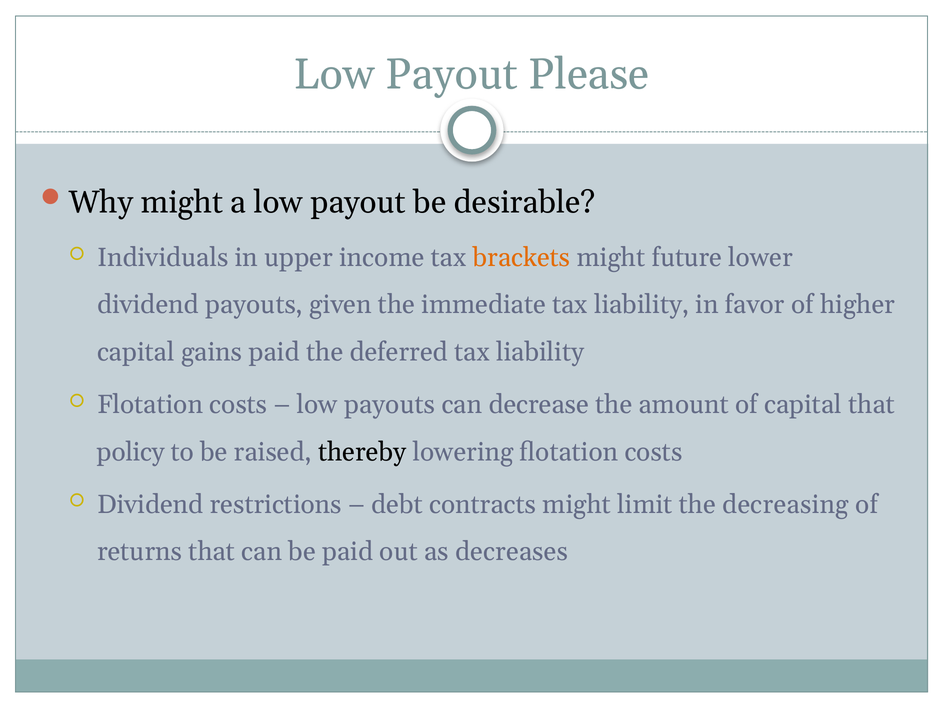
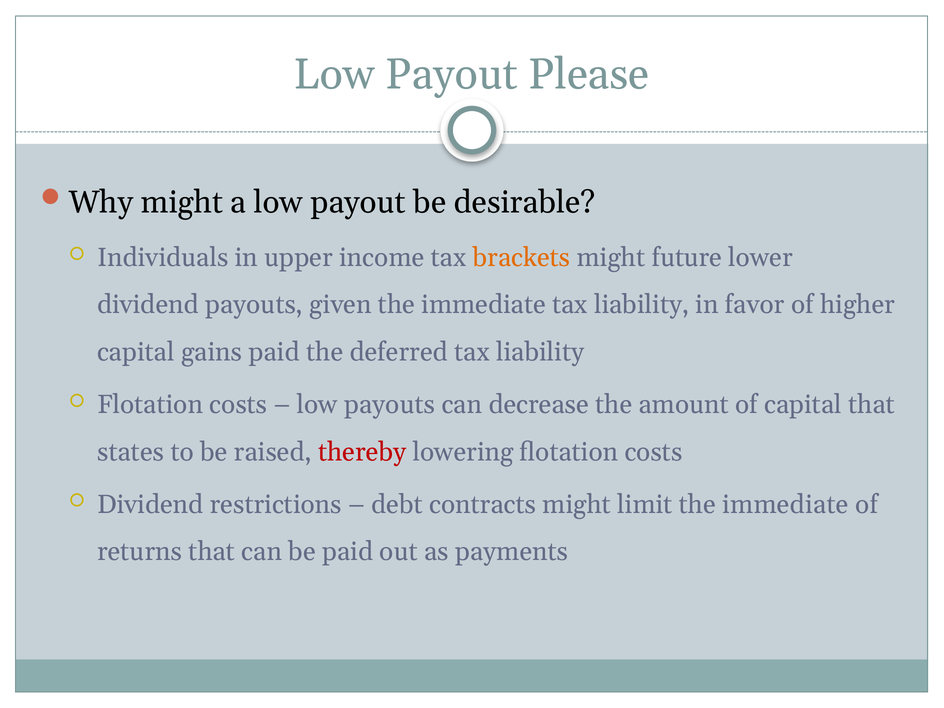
policy: policy -> states
thereby colour: black -> red
limit the decreasing: decreasing -> immediate
decreases: decreases -> payments
